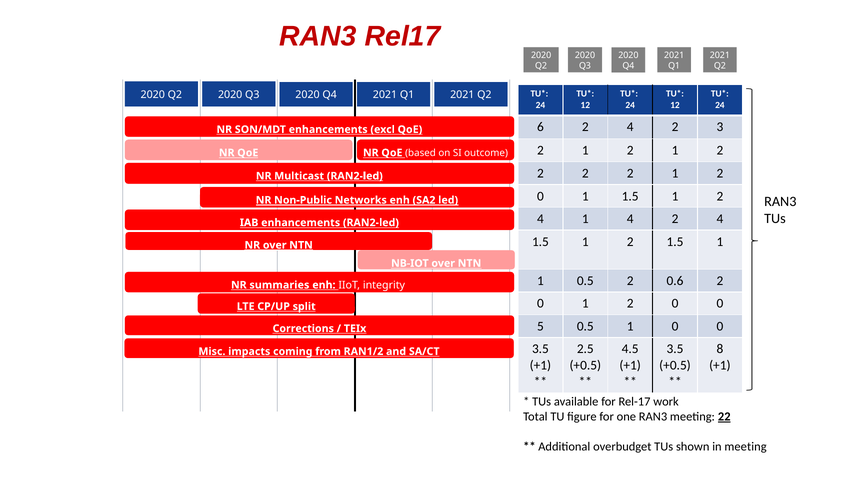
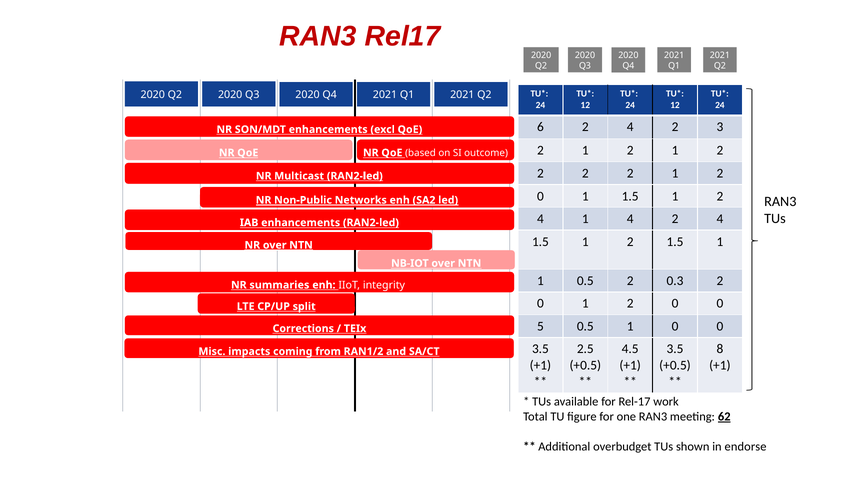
0.6: 0.6 -> 0.3
22: 22 -> 62
in meeting: meeting -> endorse
